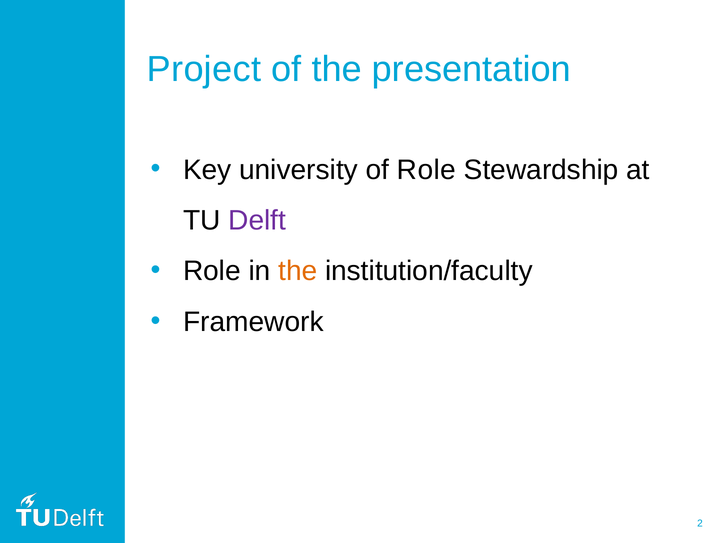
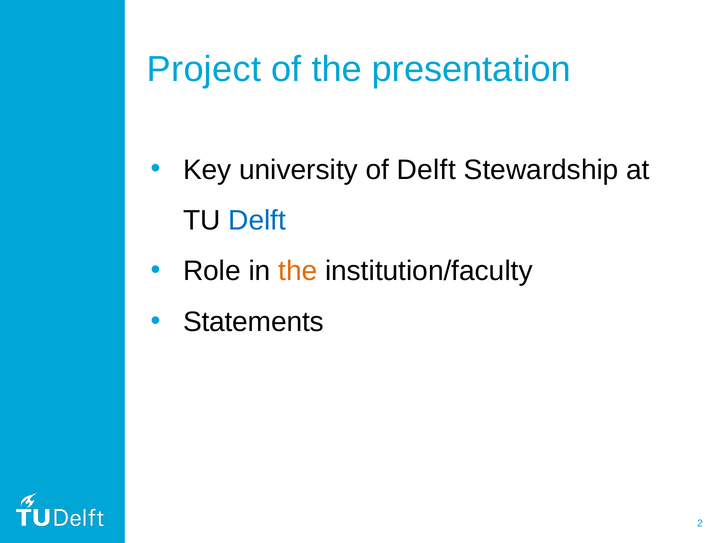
of Role: Role -> Delft
Delft at (257, 220) colour: purple -> blue
Framework: Framework -> Statements
